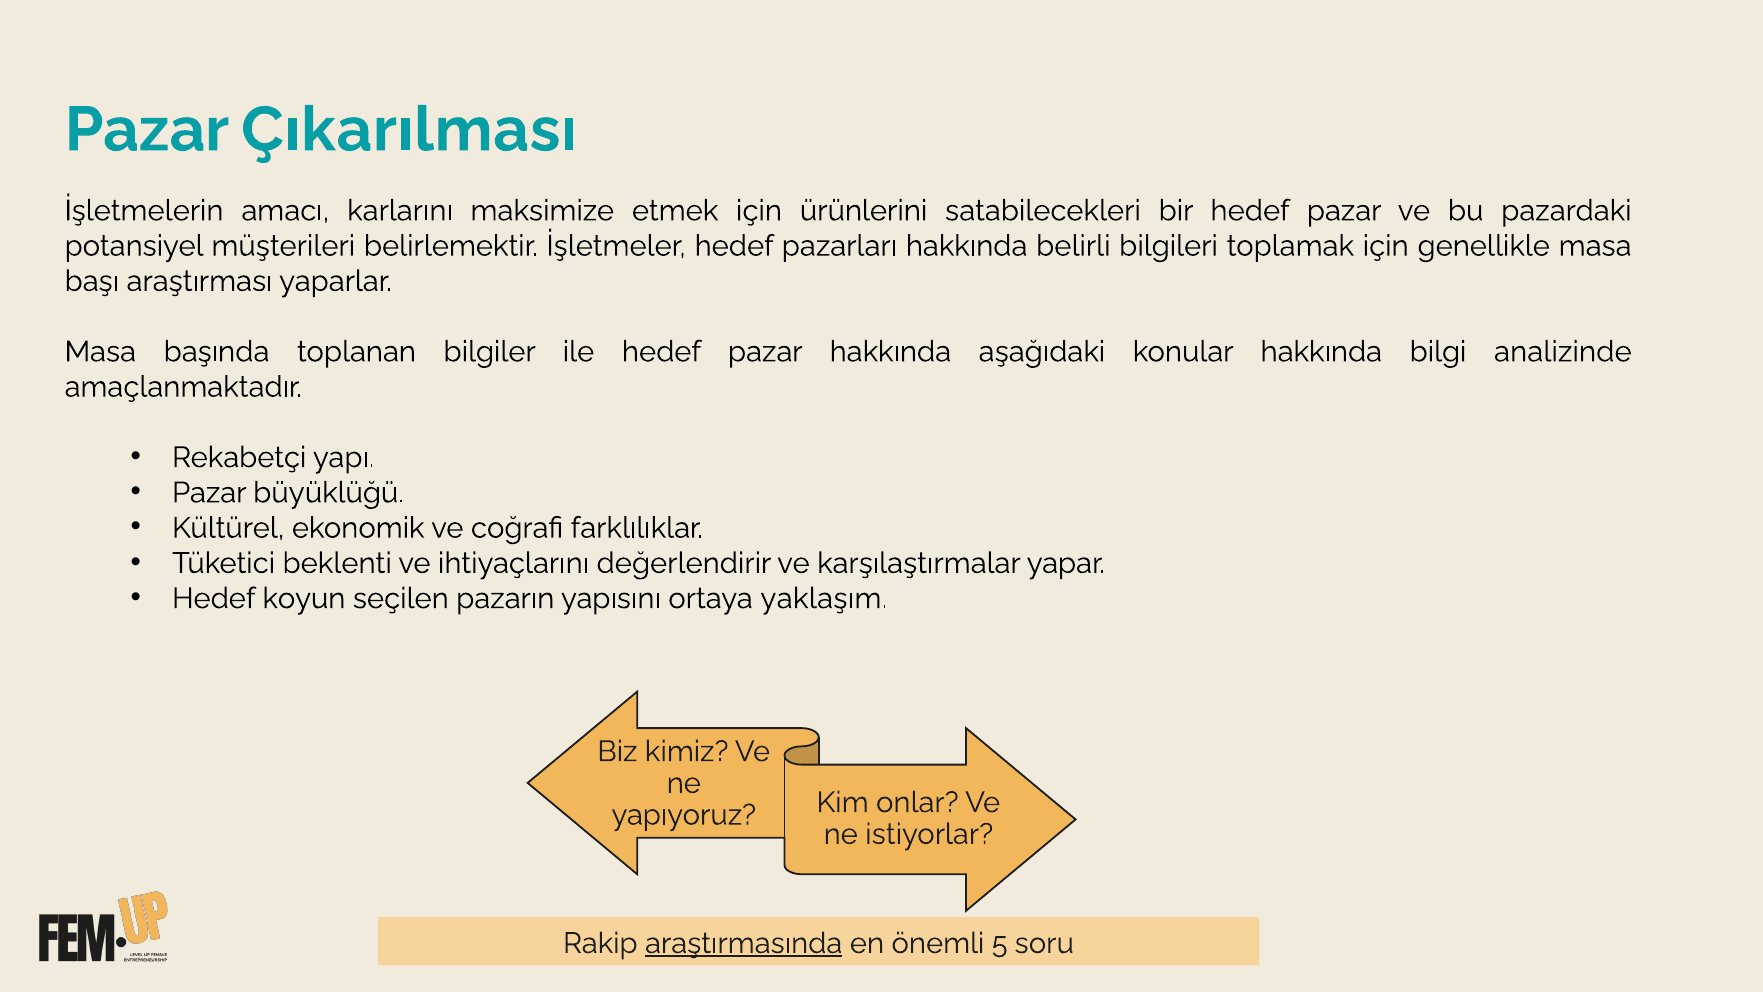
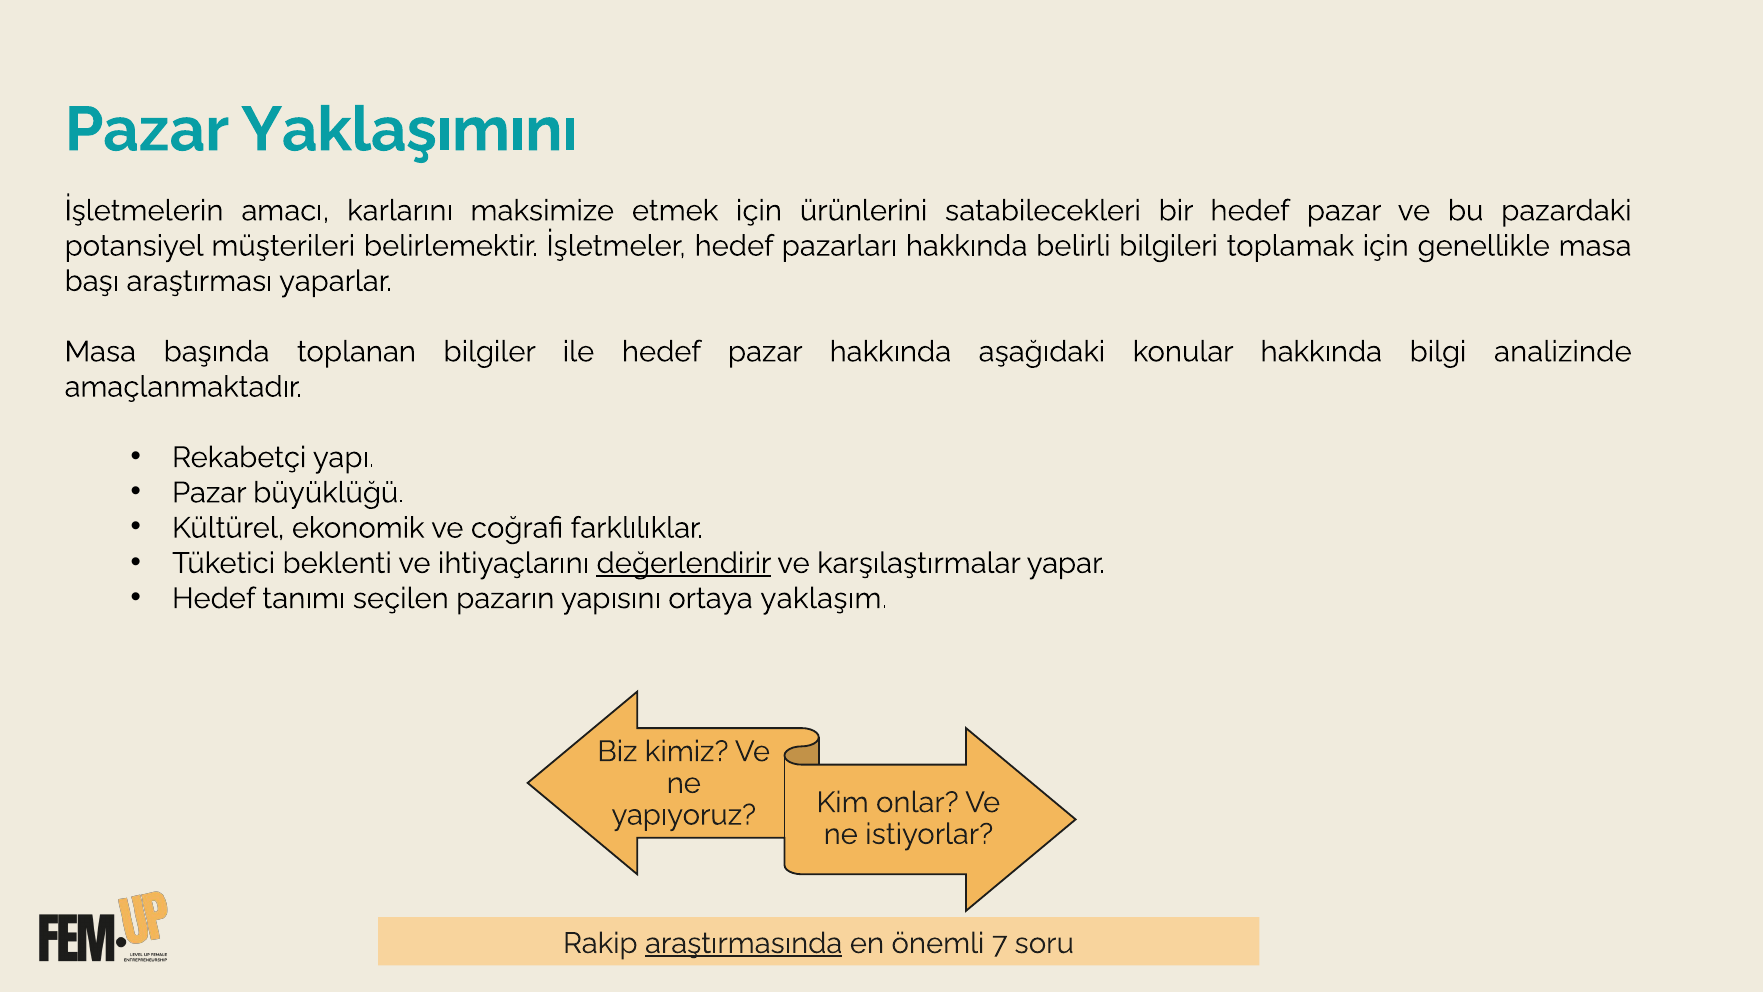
Çıkarılması: Çıkarılması -> Yaklaşımını
değerlendirir underline: none -> present
koyun: koyun -> tanımı
5: 5 -> 7
